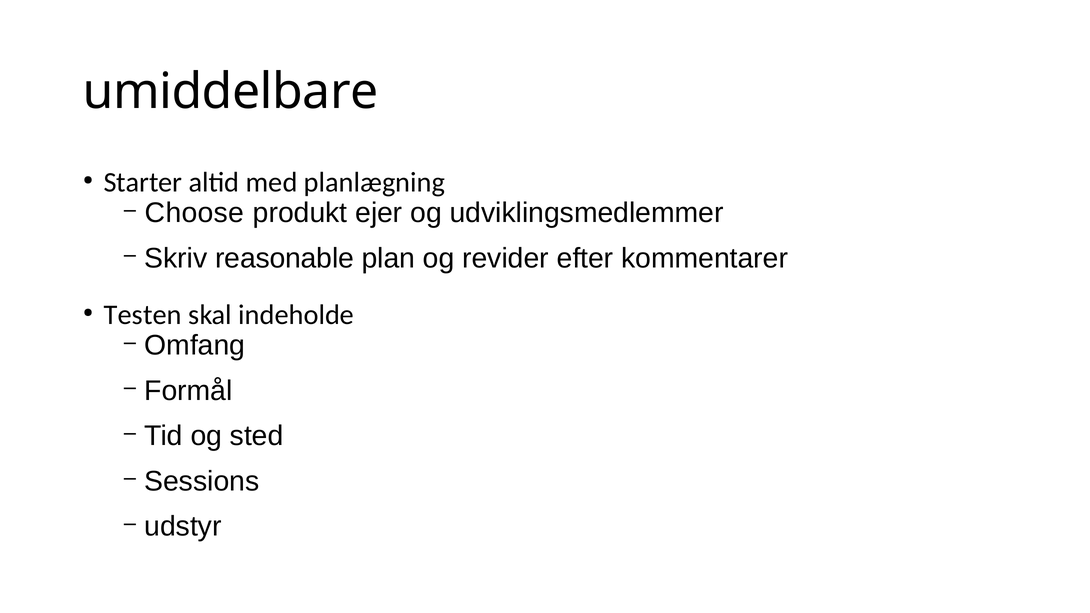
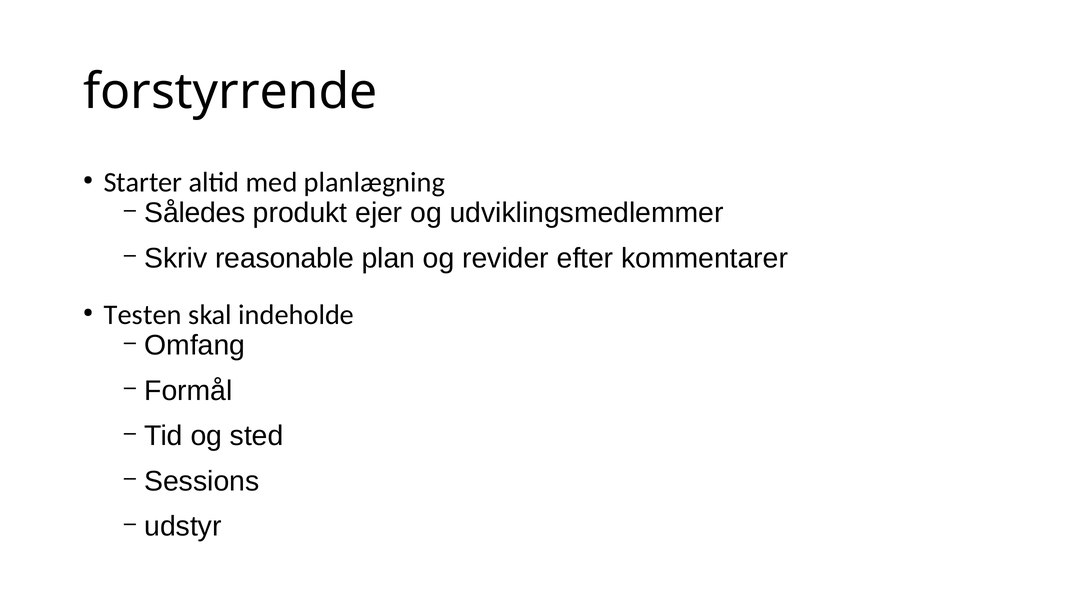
umiddelbare: umiddelbare -> forstyrrende
Choose: Choose -> Således
